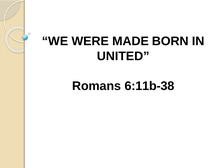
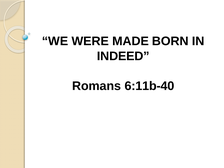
UNITED: UNITED -> INDEED
6:11b-38: 6:11b-38 -> 6:11b-40
